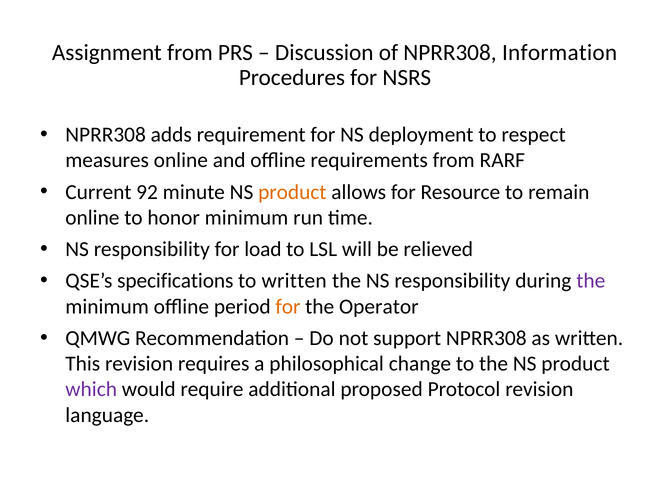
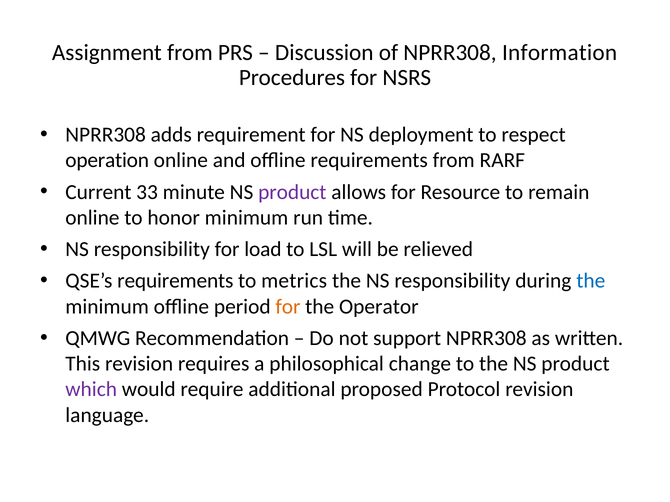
measures: measures -> operation
92: 92 -> 33
product at (292, 192) colour: orange -> purple
QSE’s specifications: specifications -> requirements
to written: written -> metrics
the at (591, 281) colour: purple -> blue
